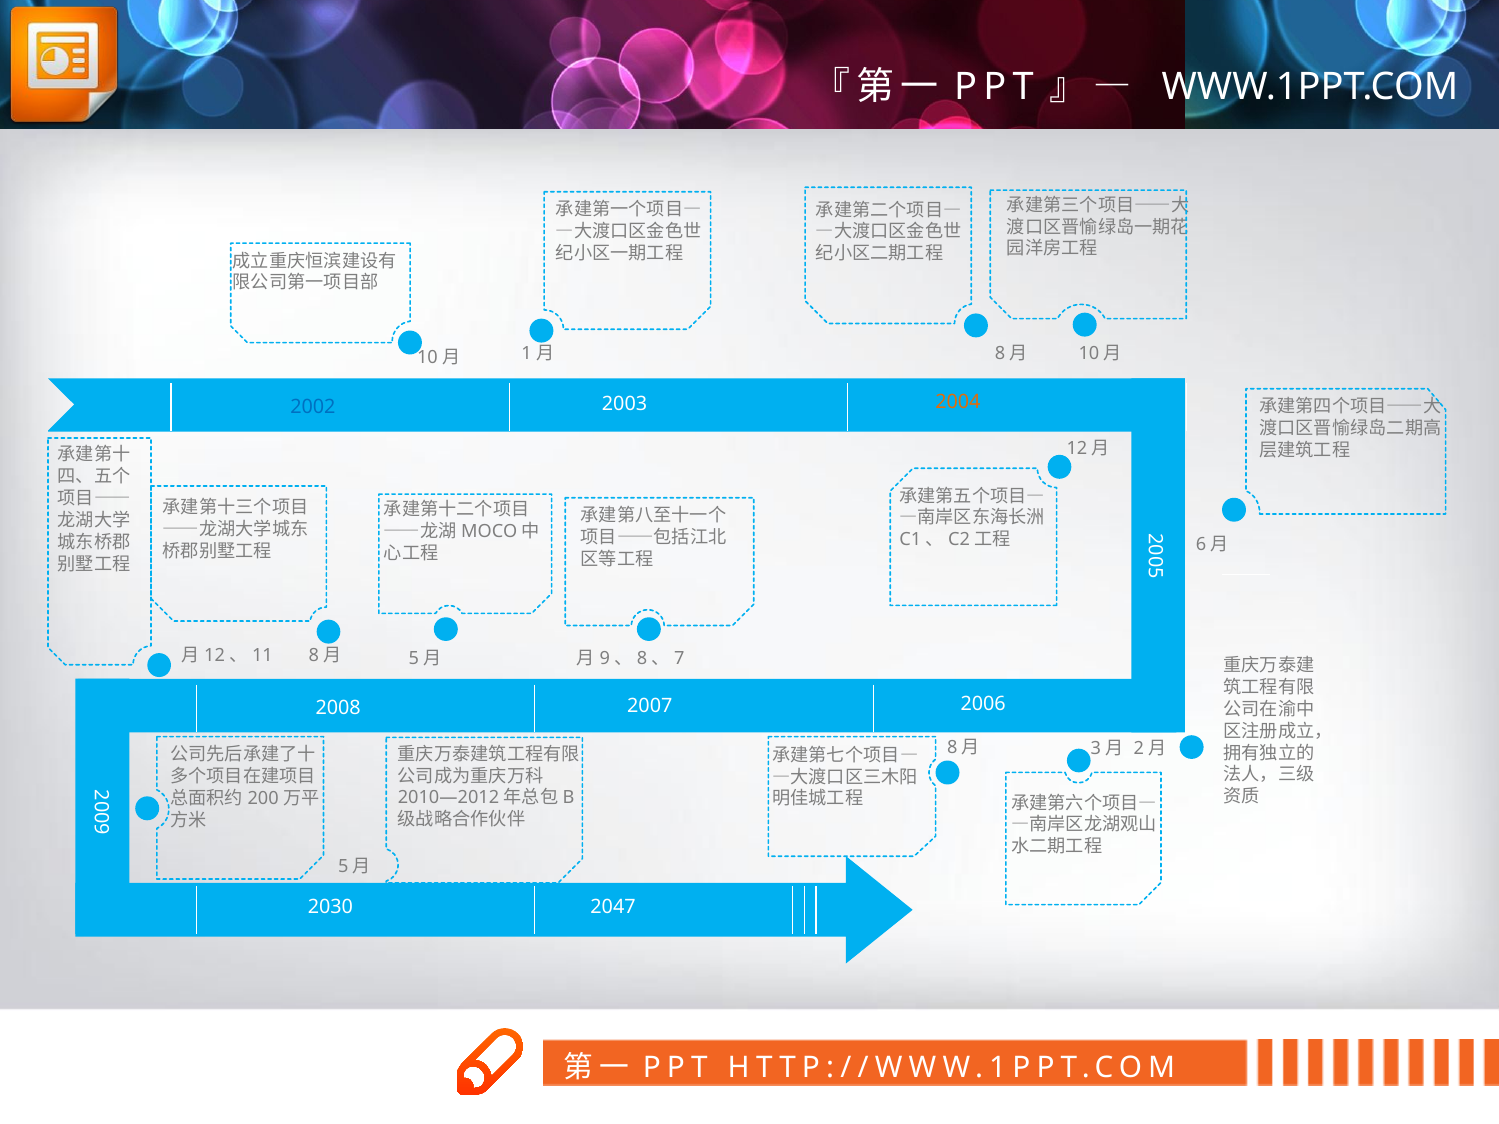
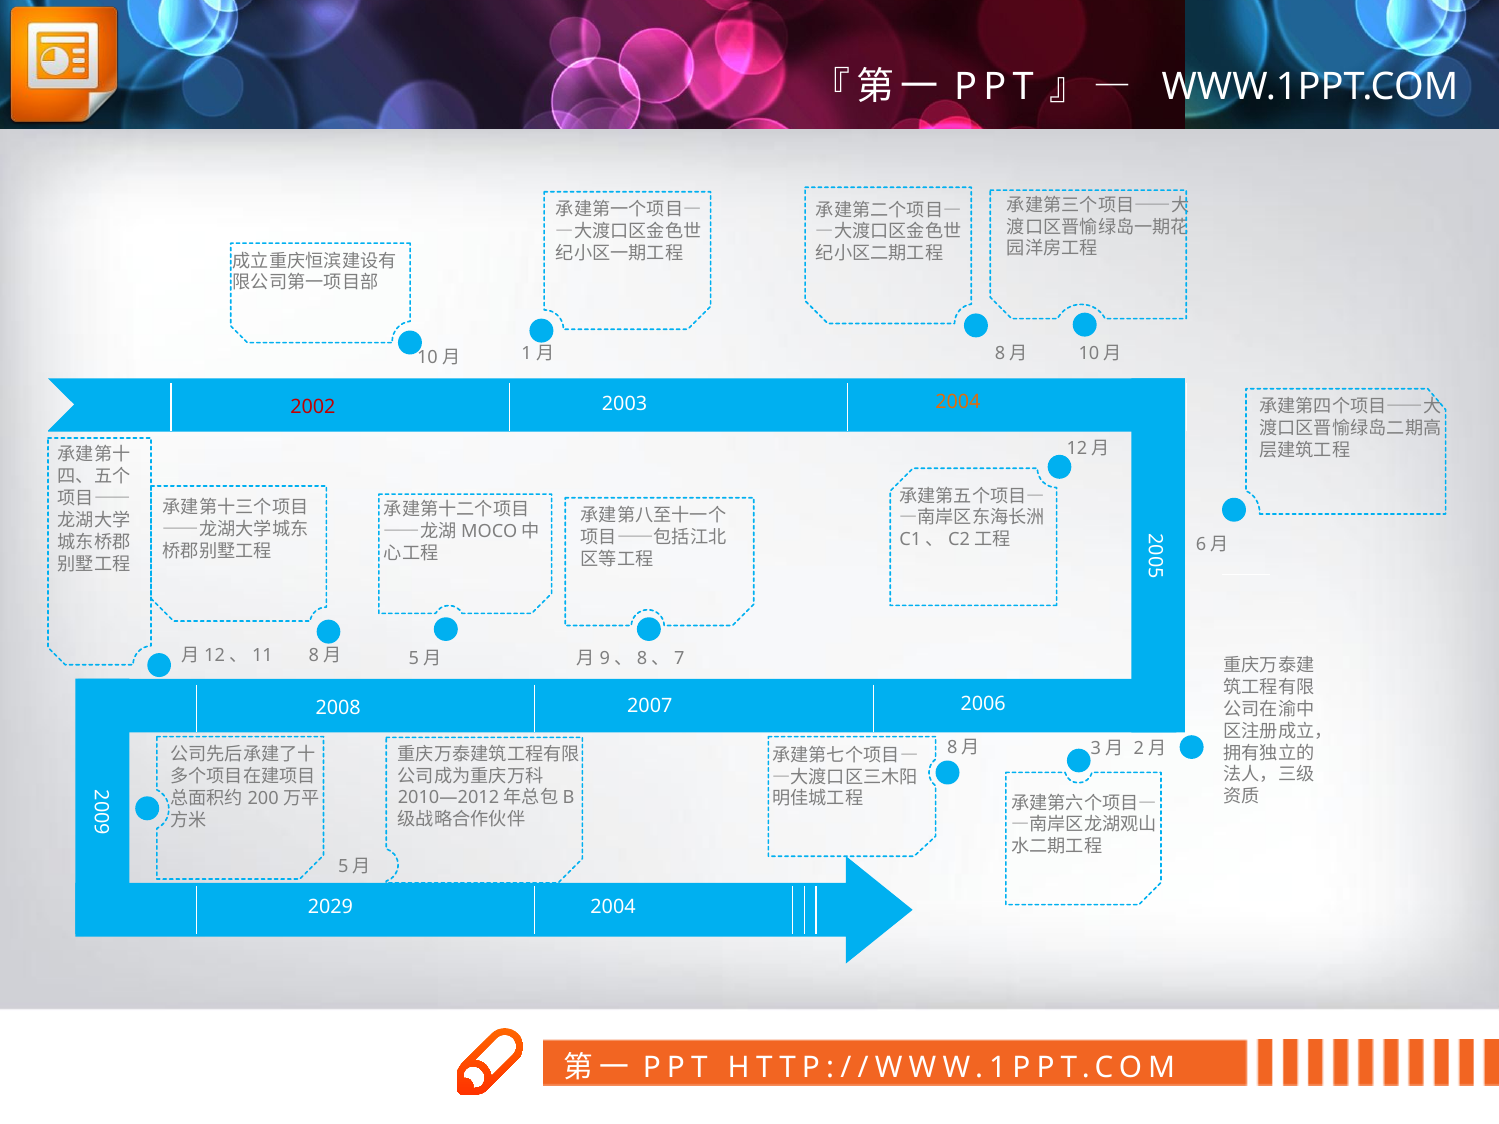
2002 colour: blue -> red
2030: 2030 -> 2029
2047 at (613, 907): 2047 -> 2004
